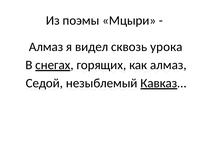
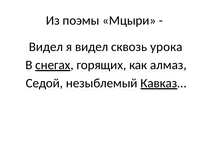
Алмаз at (46, 47): Алмаз -> Видел
